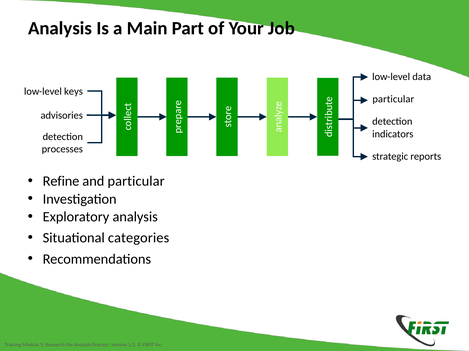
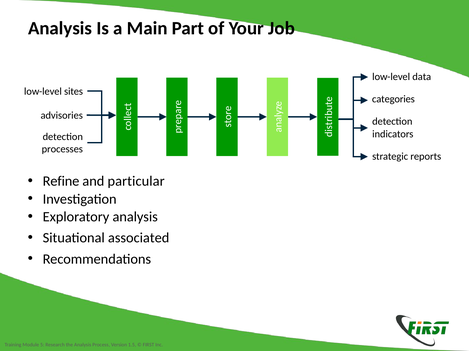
keys: keys -> sites
particular at (393, 99): particular -> categories
categories: categories -> associated
